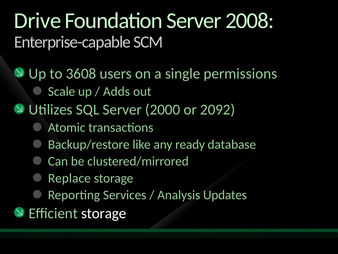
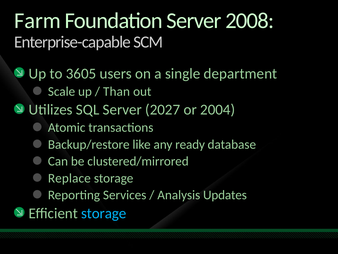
Drive: Drive -> Farm
3608: 3608 -> 3605
permissions: permissions -> department
Adds: Adds -> Than
2000: 2000 -> 2027
2092: 2092 -> 2004
storage at (104, 213) colour: white -> light blue
